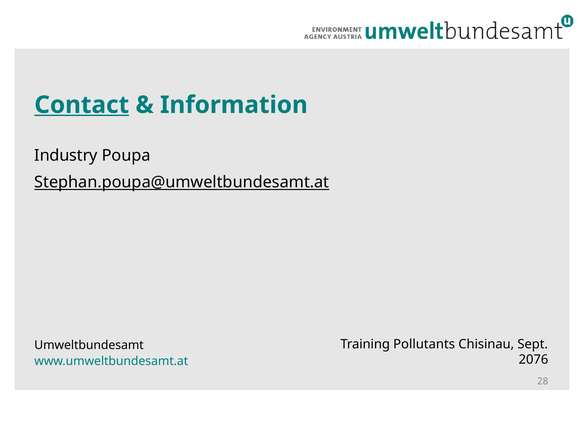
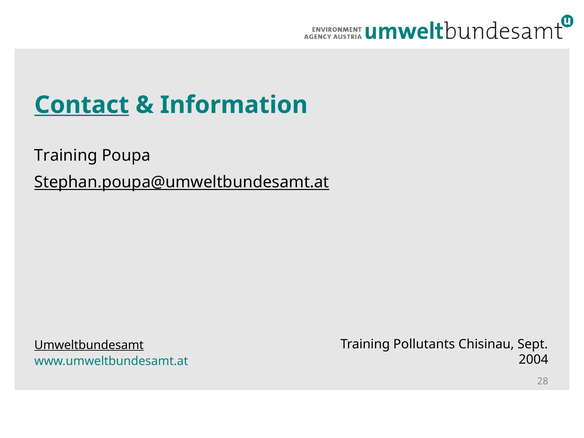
Industry at (66, 156): Industry -> Training
Umweltbundesamt underline: none -> present
2076: 2076 -> 2004
